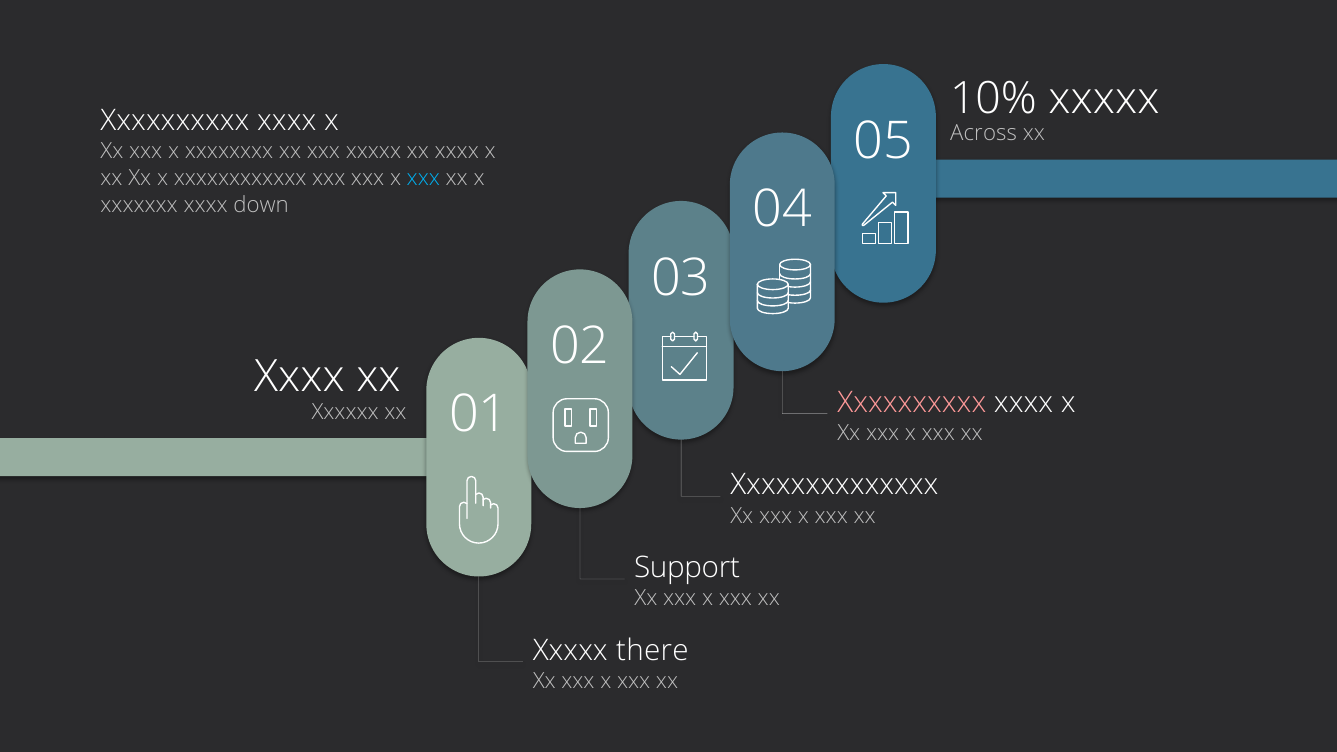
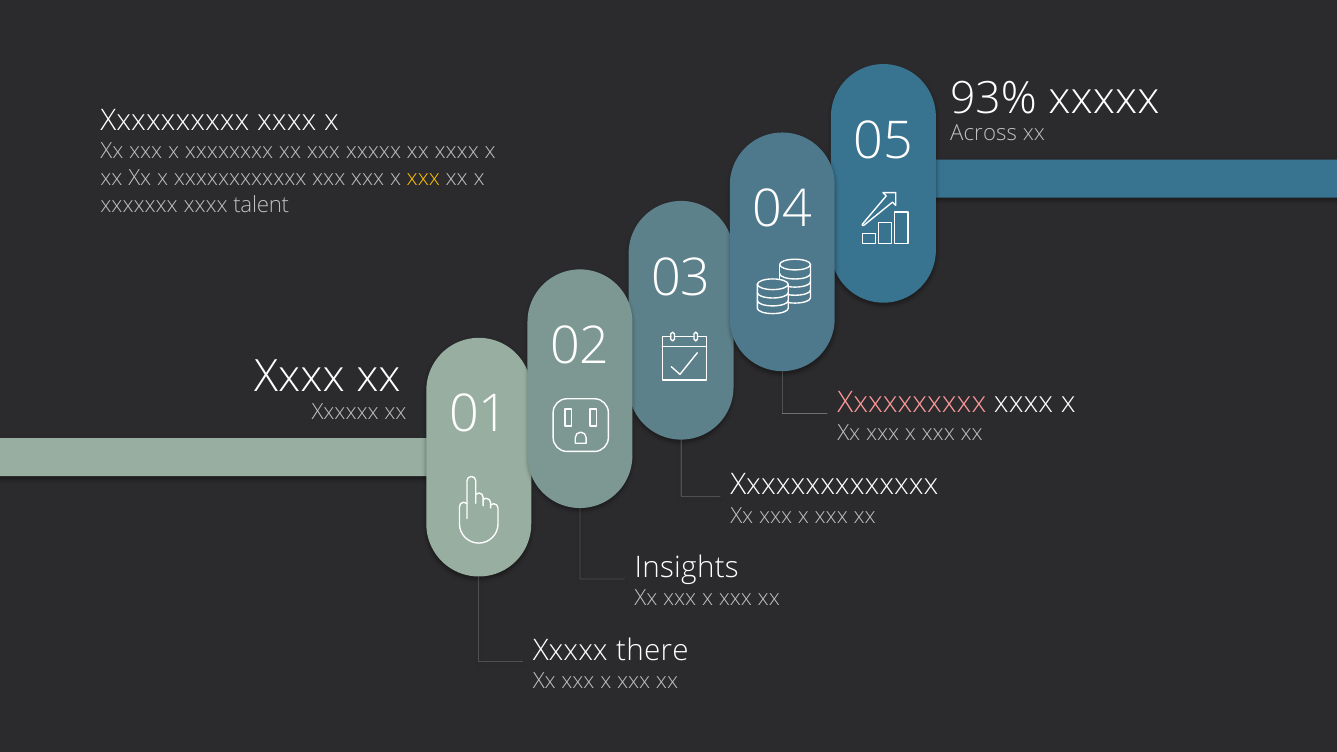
10%: 10% -> 93%
xxx at (423, 178) colour: light blue -> yellow
down: down -> talent
Support: Support -> Insights
